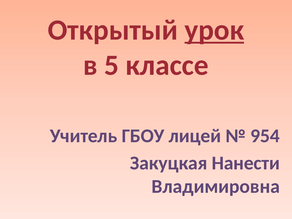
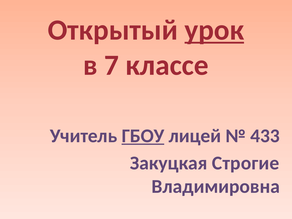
5: 5 -> 7
ГБОУ underline: none -> present
954: 954 -> 433
Нанести: Нанести -> Строгие
